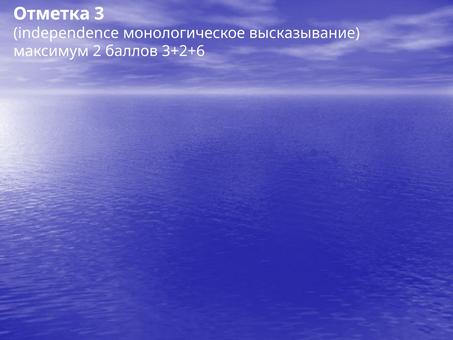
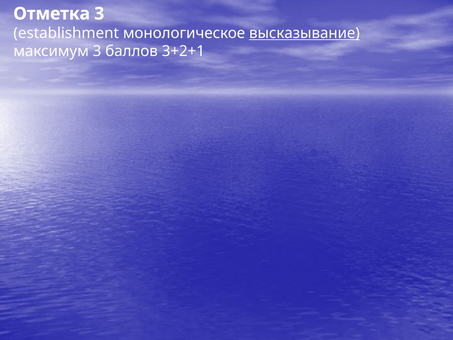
independence: independence -> establishment
высказывание underline: none -> present
максимум 2: 2 -> 3
3+2+6: 3+2+6 -> 3+2+1
